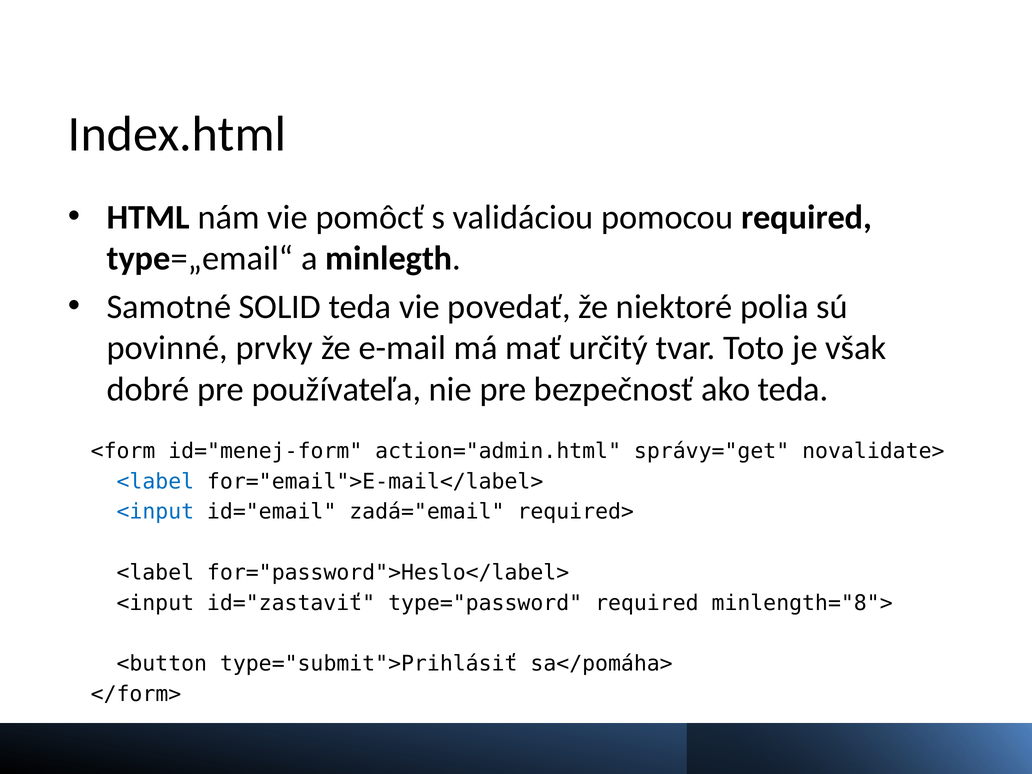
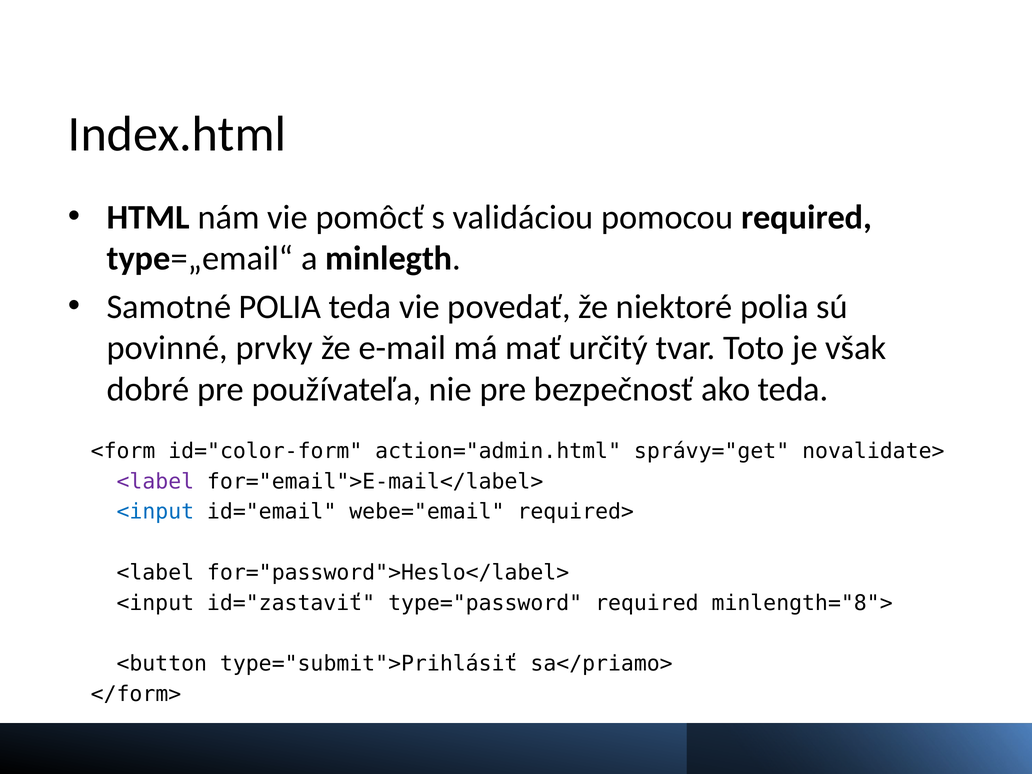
Samotné SOLID: SOLID -> POLIA
id="menej-form: id="menej-form -> id="color-form
<label at (155, 481) colour: blue -> purple
zadá="email: zadá="email -> webe="email
sa</pomáha>: sa</pomáha> -> sa</priamo>
